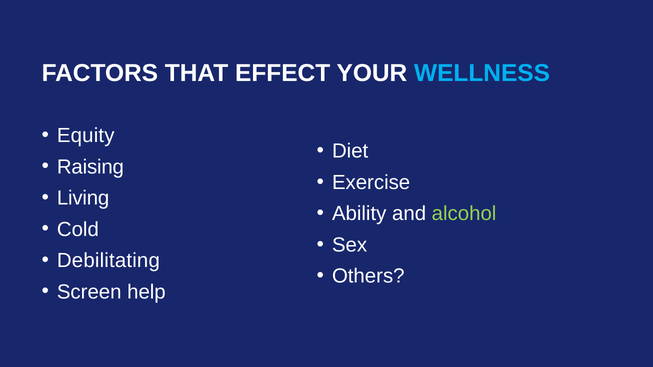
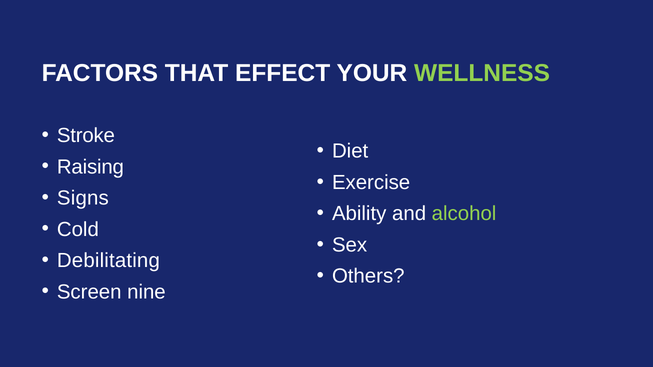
WELLNESS colour: light blue -> light green
Equity: Equity -> Stroke
Living: Living -> Signs
help: help -> nine
